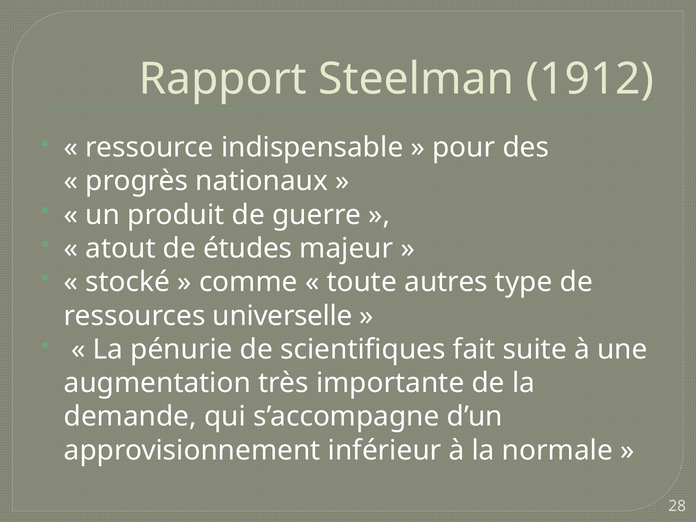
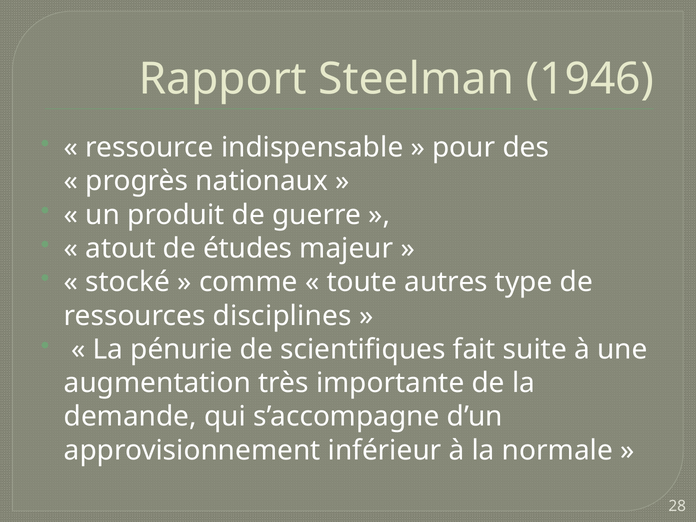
1912: 1912 -> 1946
universelle: universelle -> disciplines
